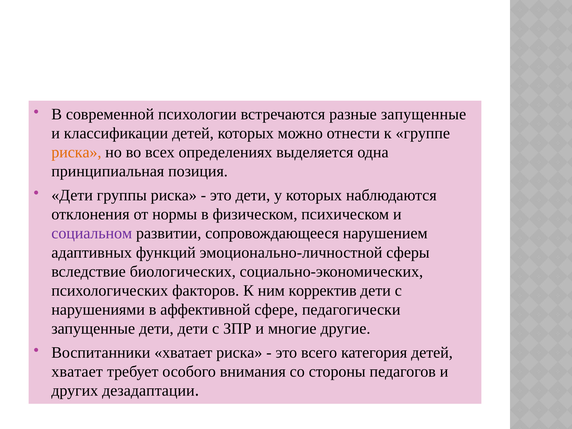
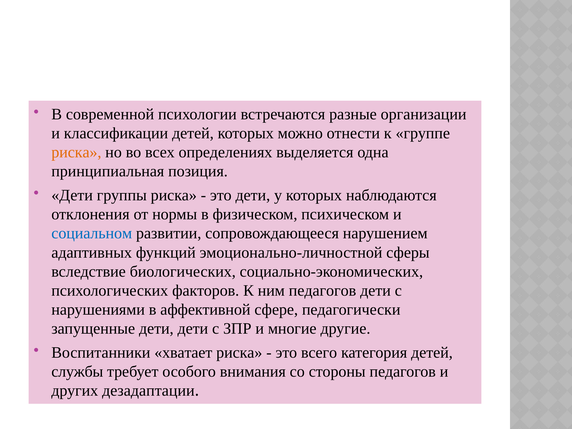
разные запущенные: запущенные -> организации
социальном colour: purple -> blue
ним корректив: корректив -> педагогов
хватает at (77, 372): хватает -> службы
